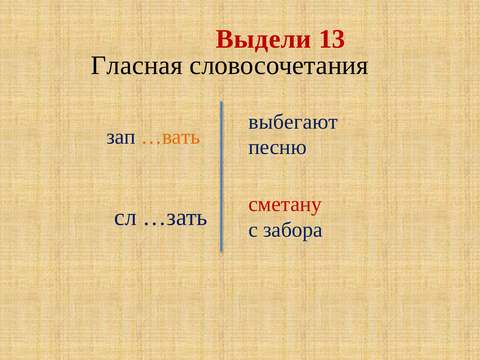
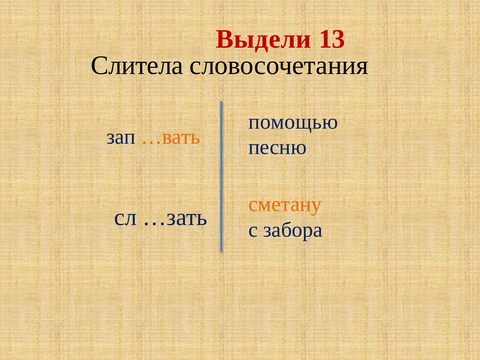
Гласная: Гласная -> Слитела
выбегают: выбегают -> помощью
сметану colour: red -> orange
